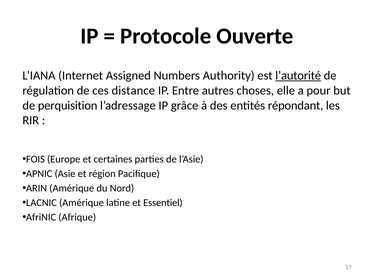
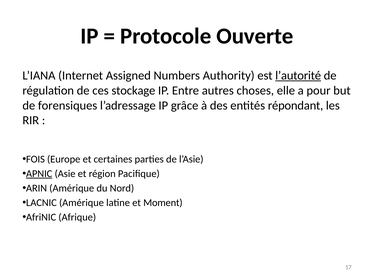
distance: distance -> stockage
perquisition: perquisition -> forensiques
APNIC underline: none -> present
Essentiel: Essentiel -> Moment
